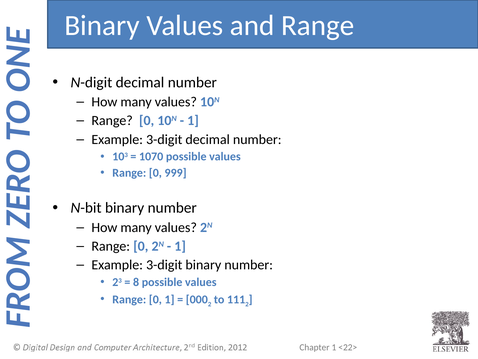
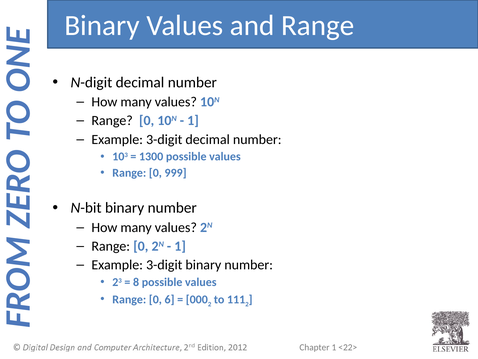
1070: 1070 -> 1300
0 1: 1 -> 6
